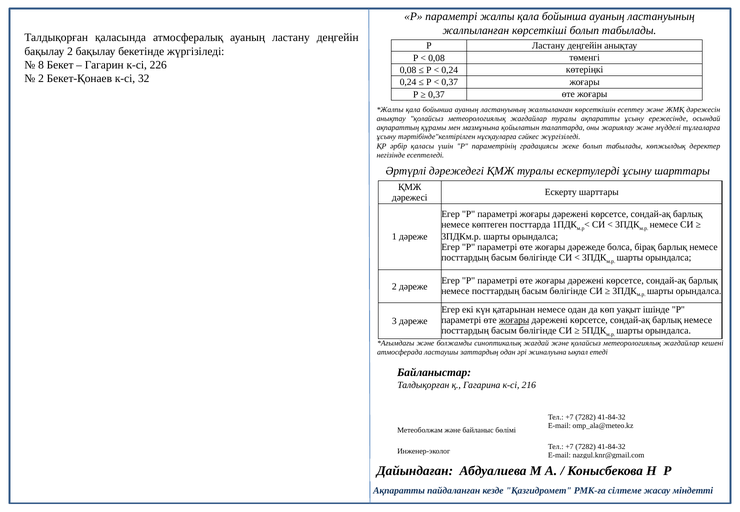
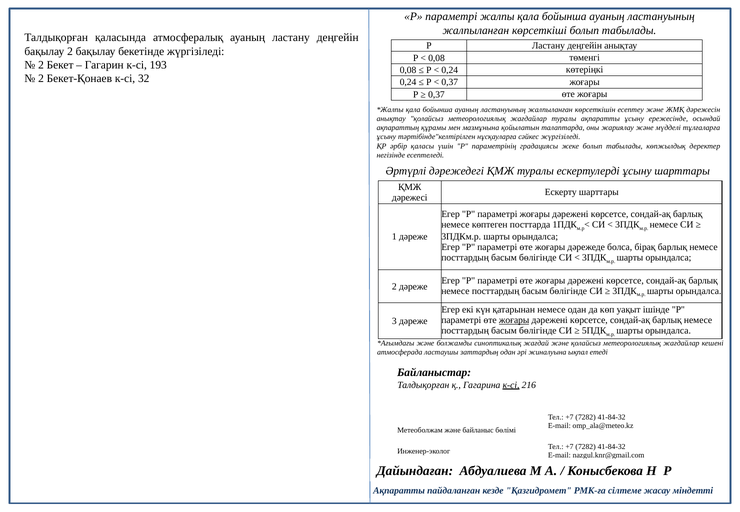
8 at (41, 65): 8 -> 2
226: 226 -> 193
к-сі at (511, 385) underline: none -> present
